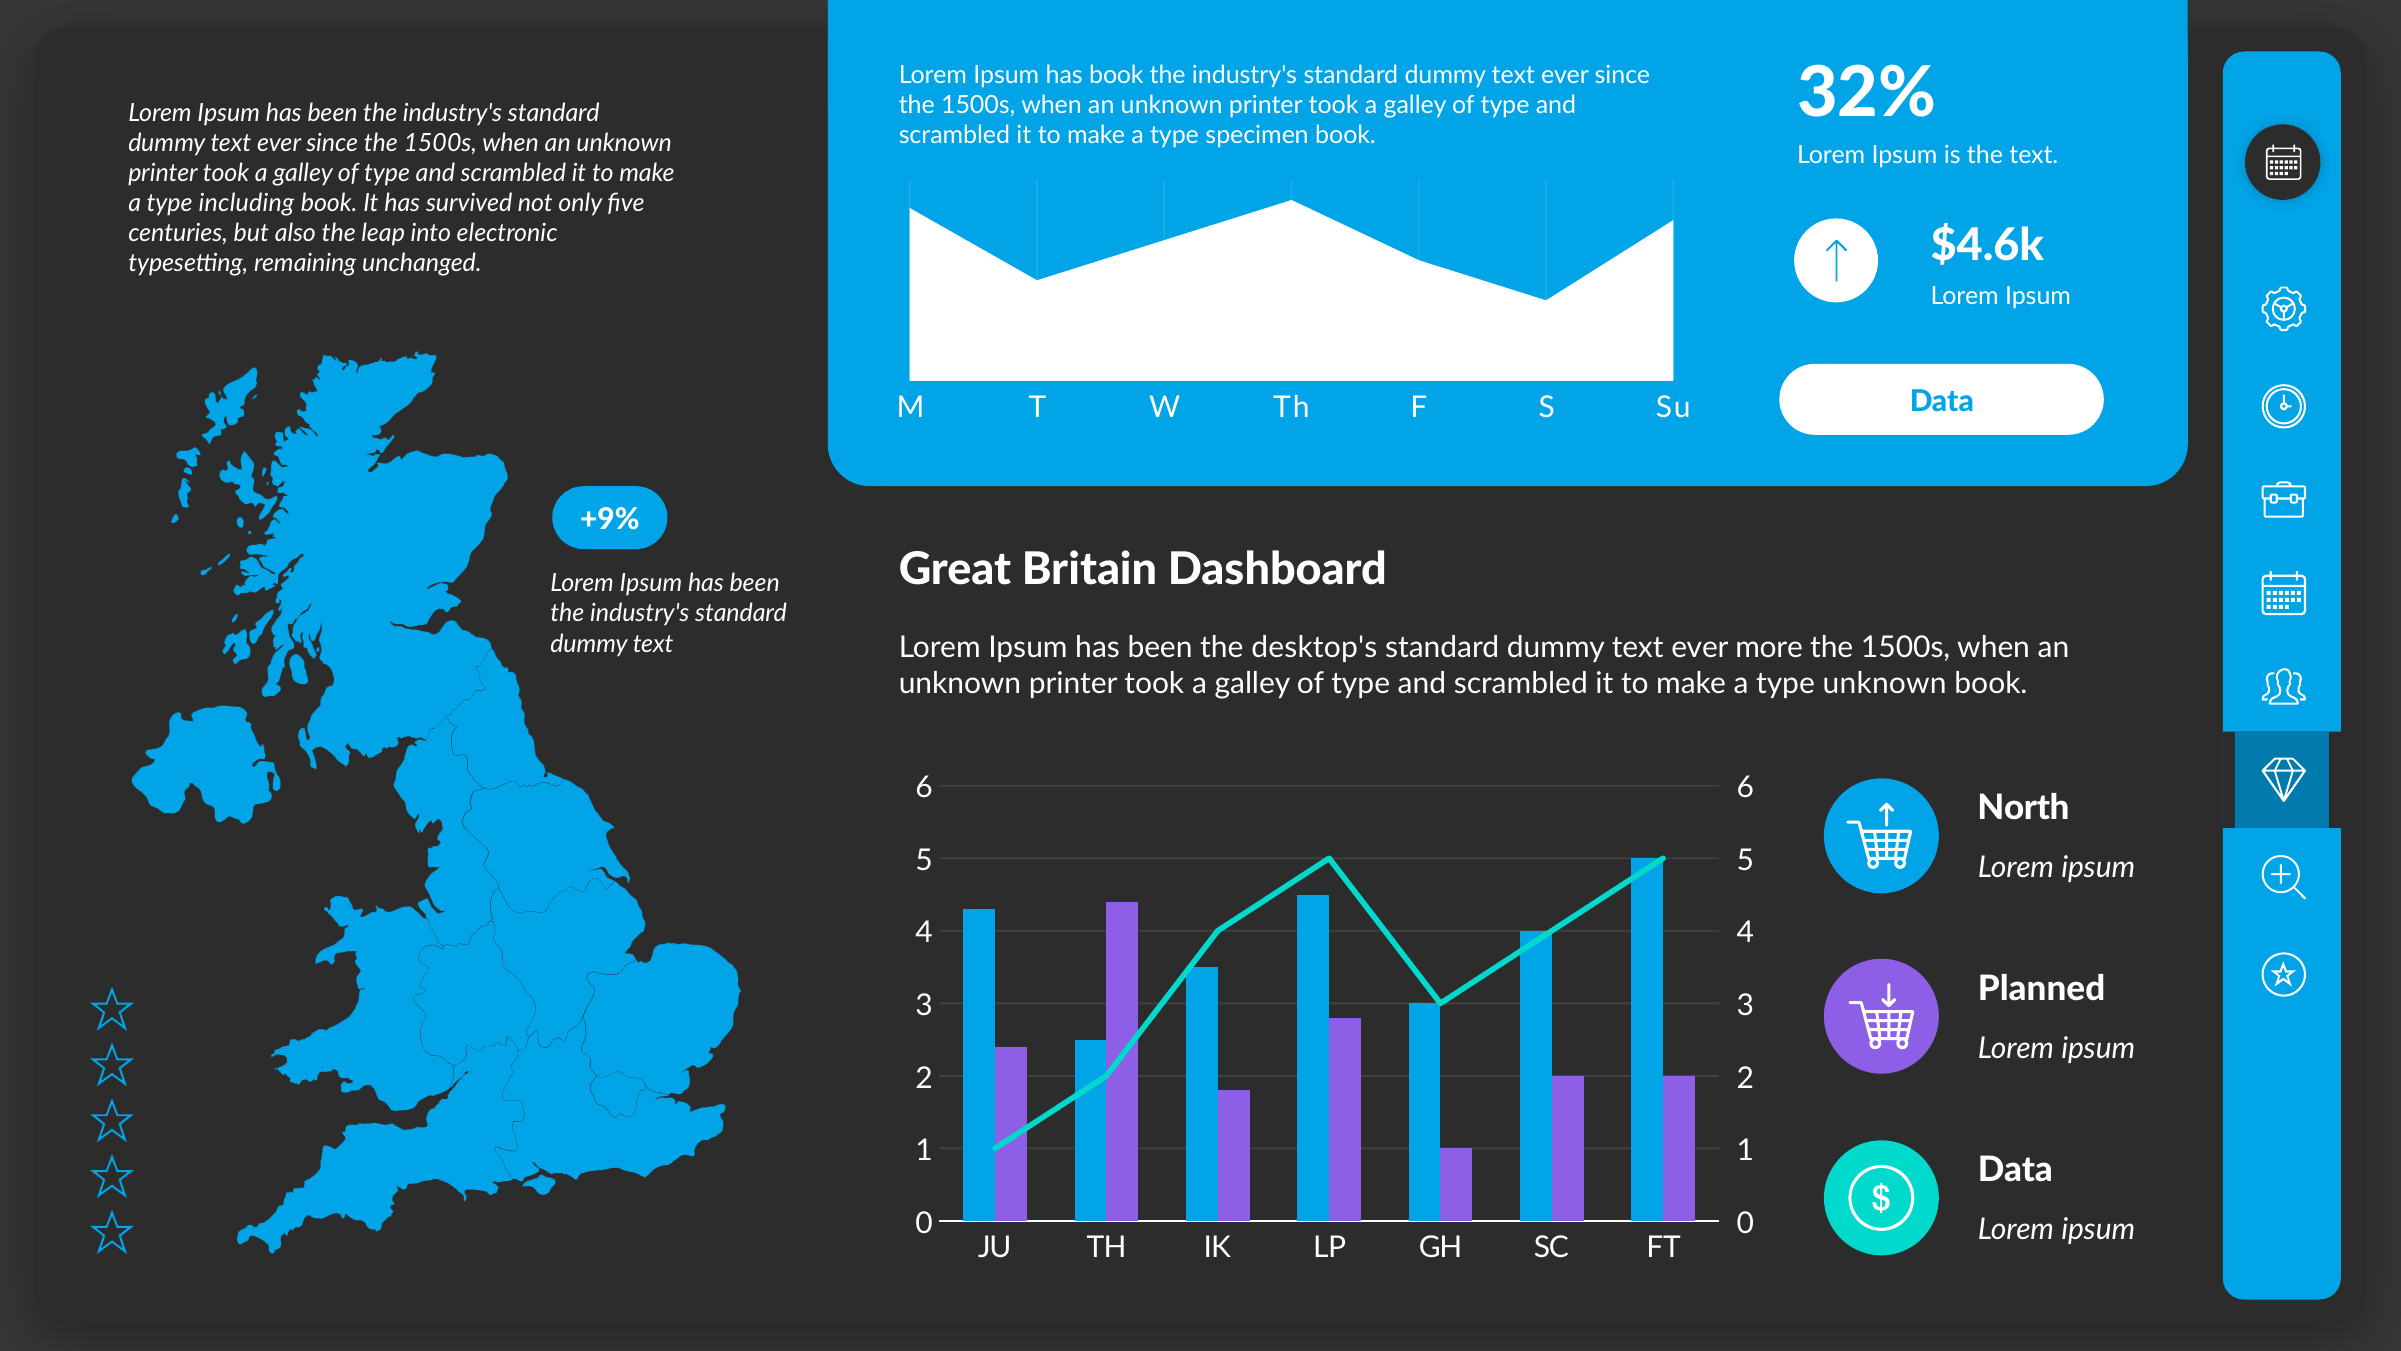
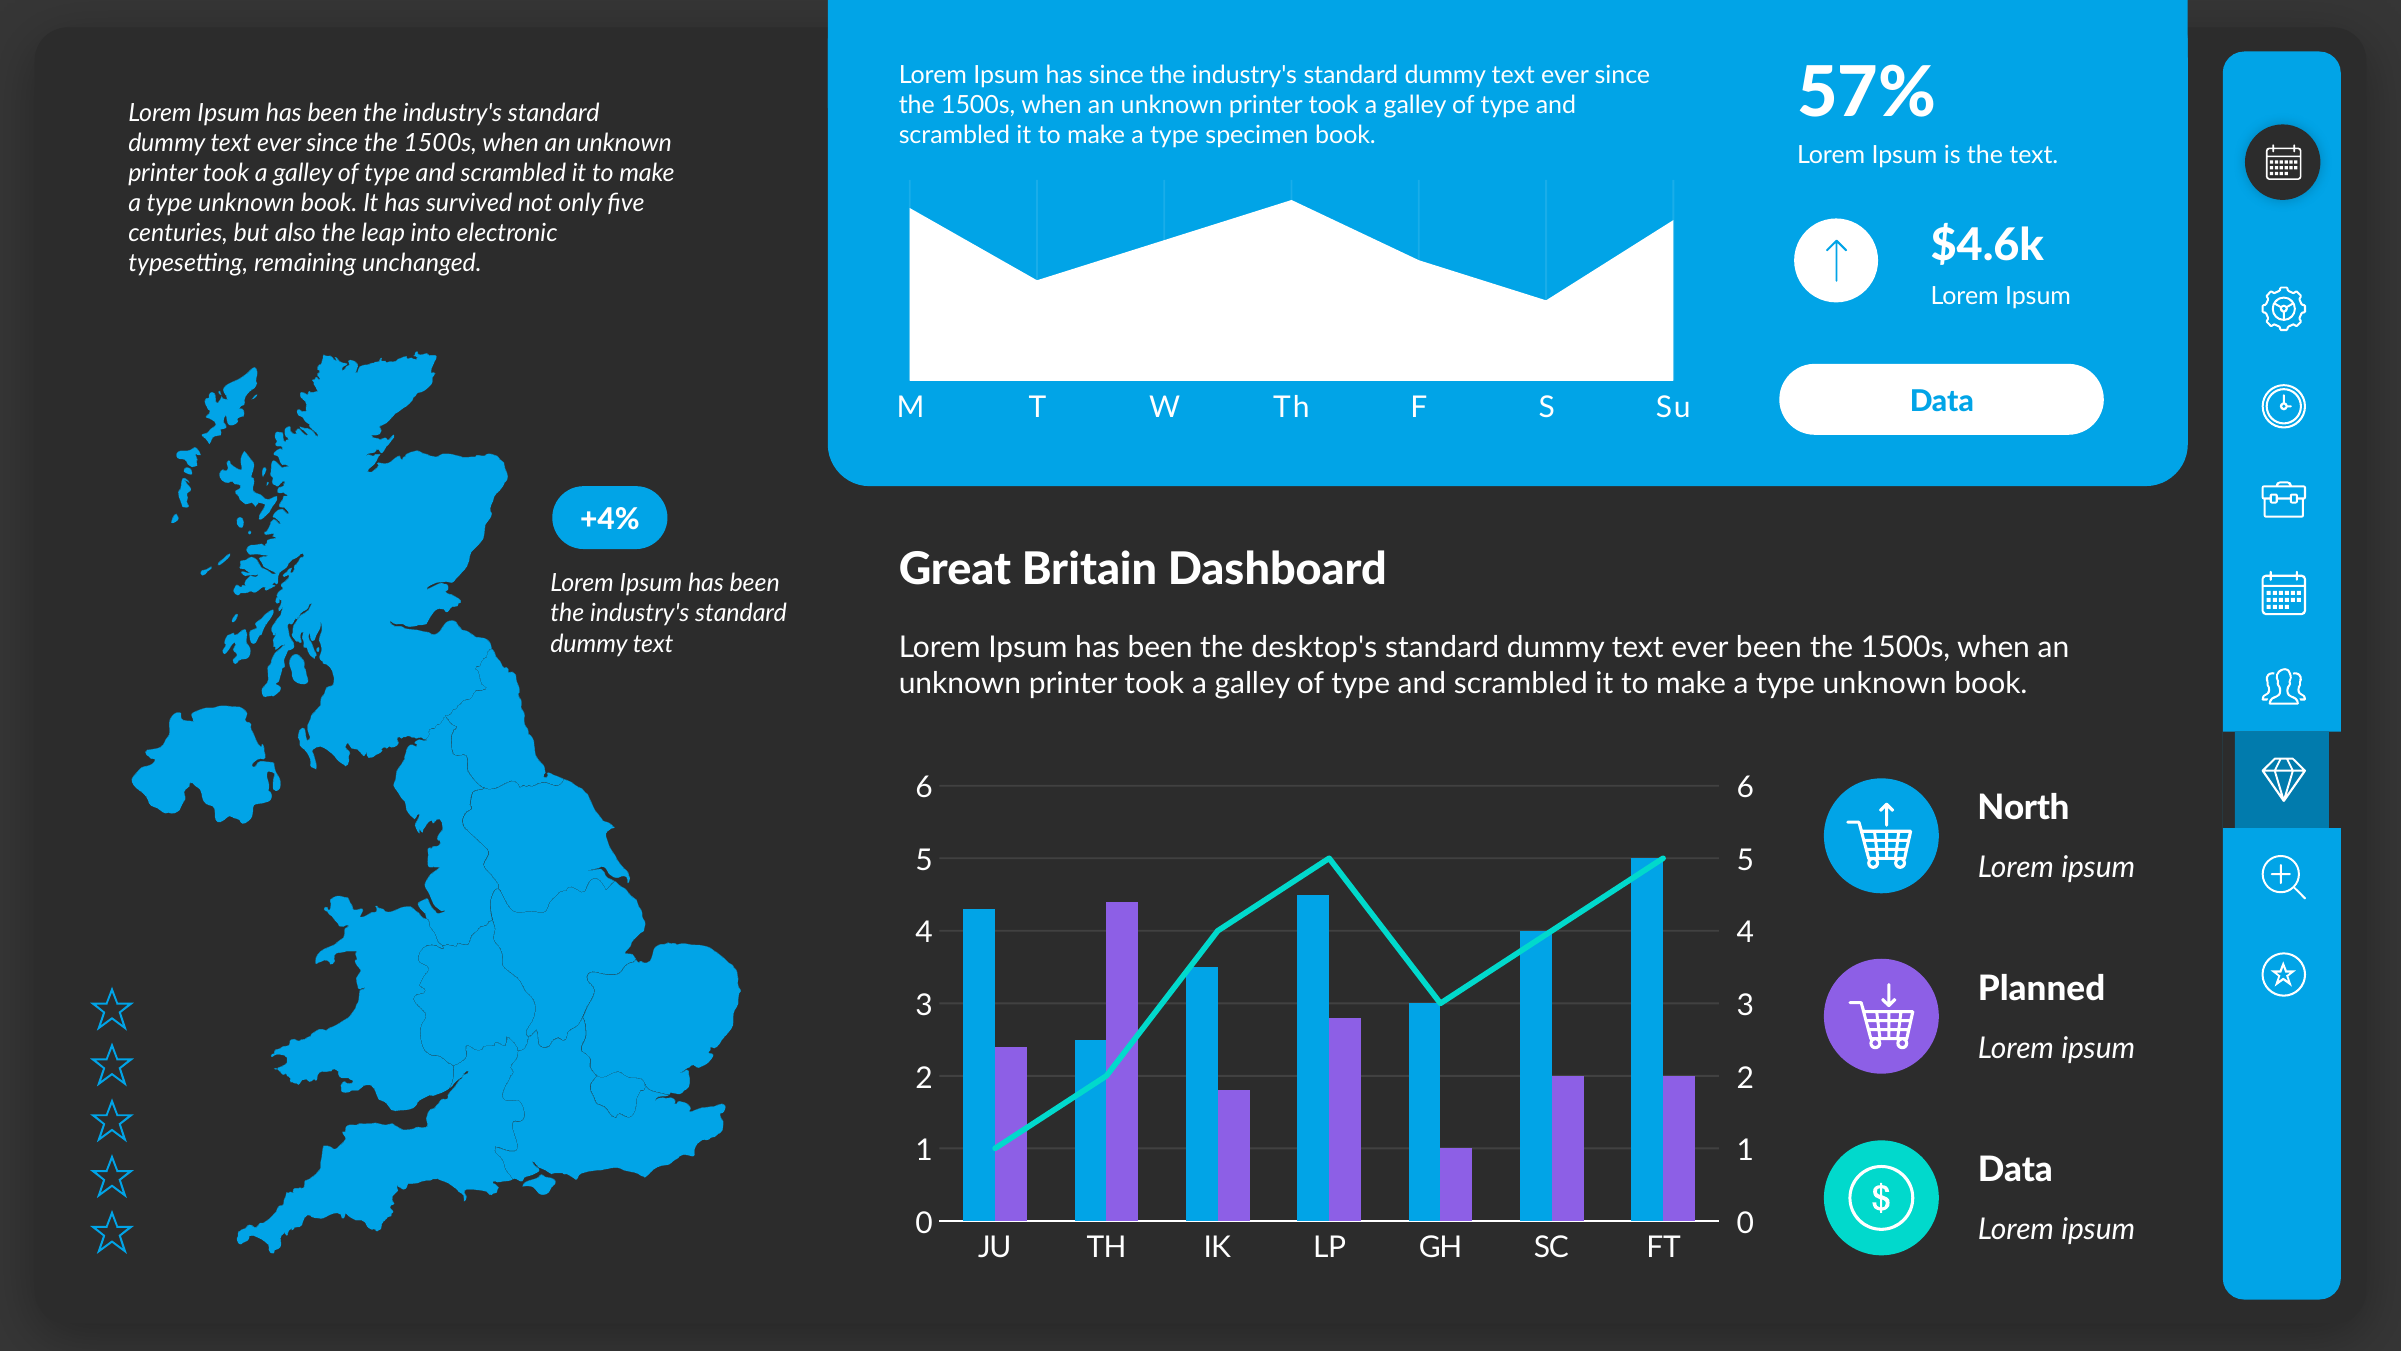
has book: book -> since
32%: 32% -> 57%
including at (246, 203): including -> unknown
+9%: +9% -> +4%
ever more: more -> been
